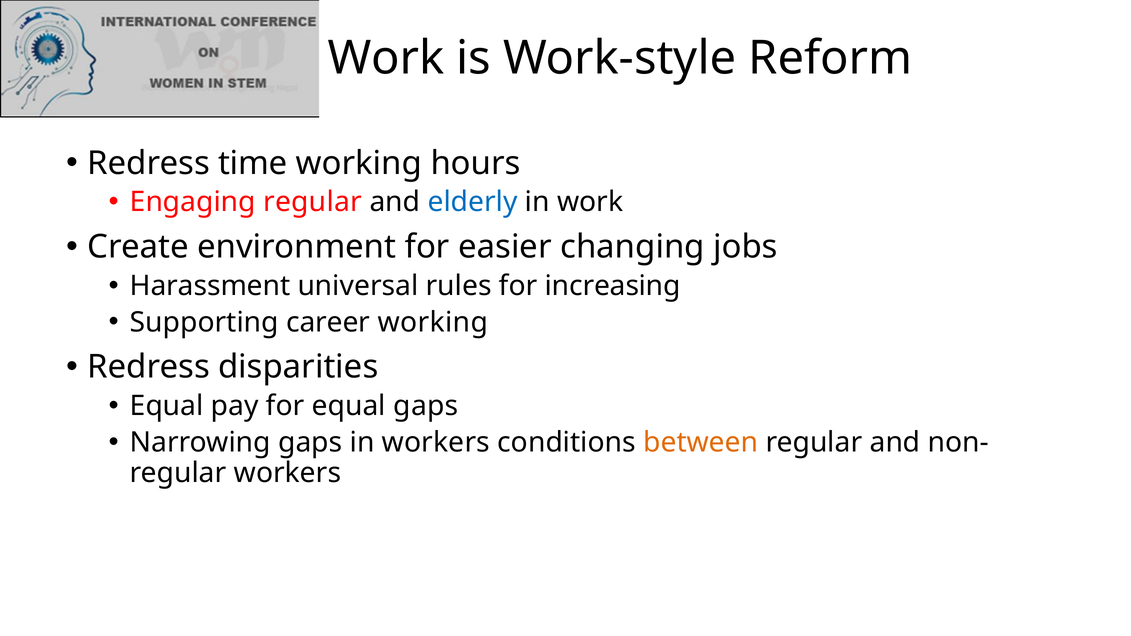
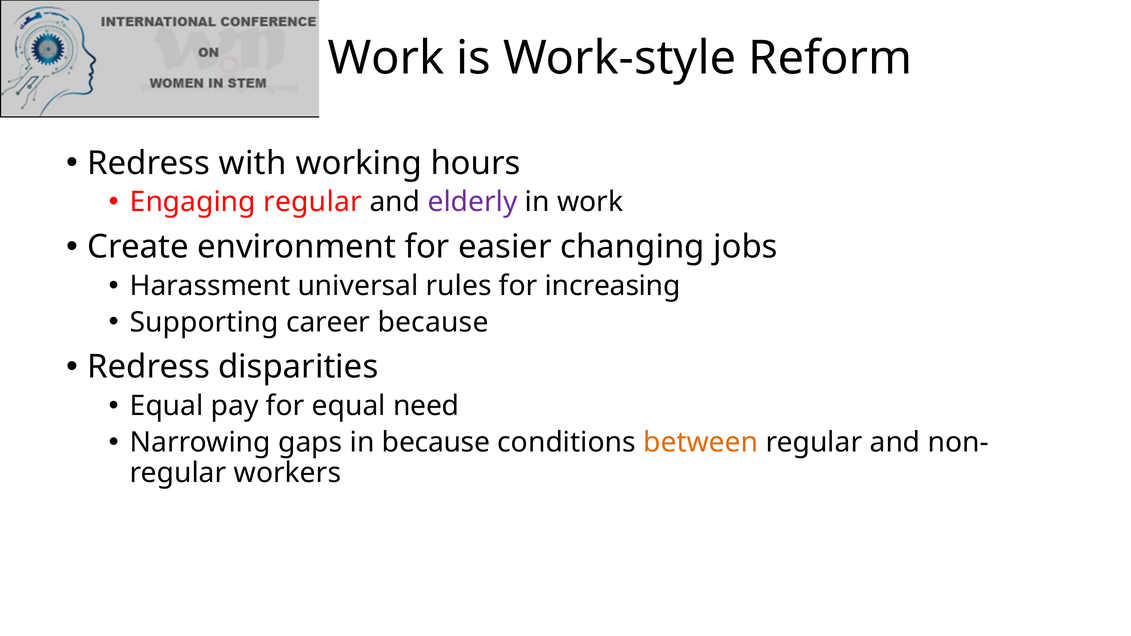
time: time -> with
elderly colour: blue -> purple
career working: working -> because
equal gaps: gaps -> need
in workers: workers -> because
